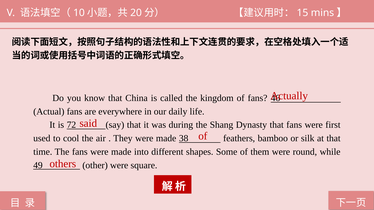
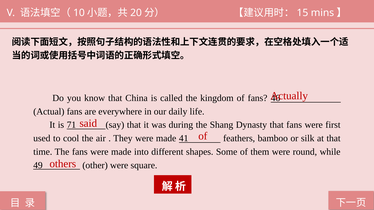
72: 72 -> 71
38: 38 -> 41
